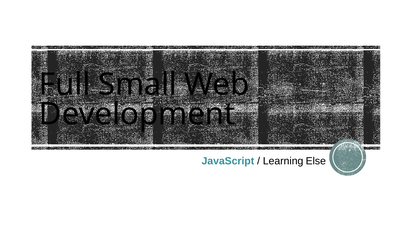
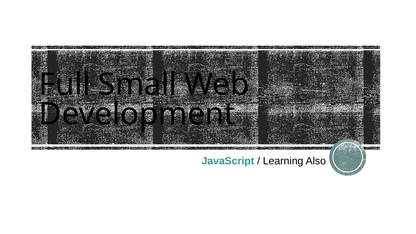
Else: Else -> Also
